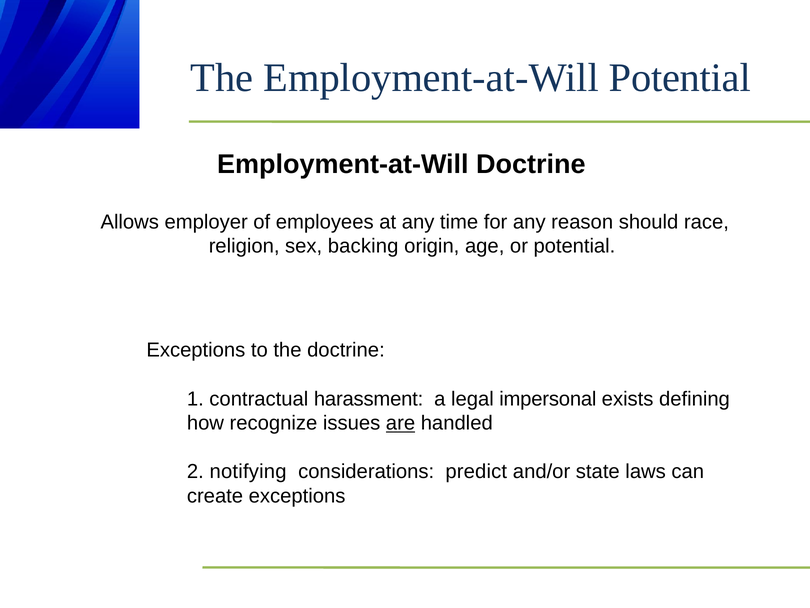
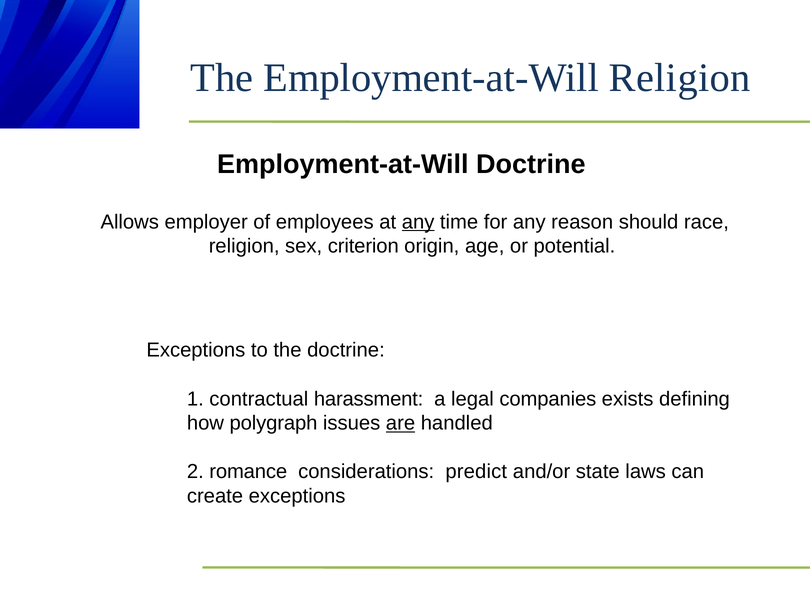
Employment-at-Will Potential: Potential -> Religion
any at (418, 222) underline: none -> present
backing: backing -> criterion
impersonal: impersonal -> companies
recognize: recognize -> polygraph
notifying: notifying -> romance
